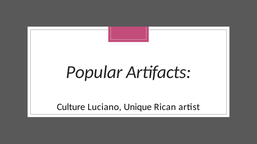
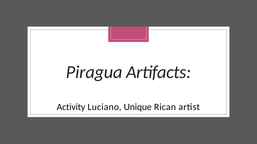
Popular: Popular -> Piragua
Culture: Culture -> Activity
